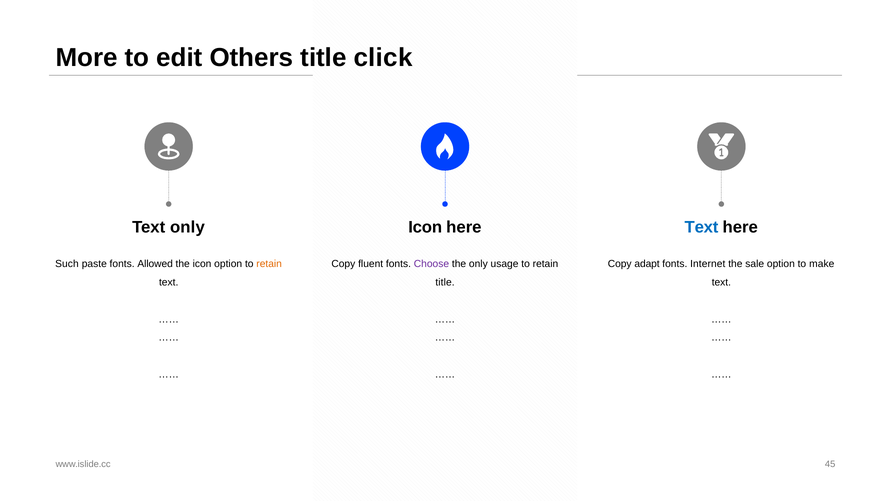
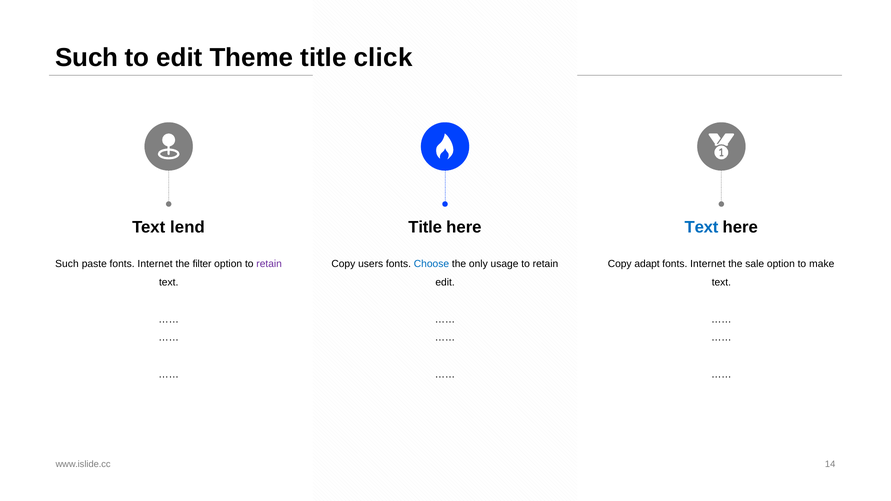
More at (87, 58): More -> Such
Others: Others -> Theme
Text only: only -> lend
Icon at (425, 227): Icon -> Title
paste fonts Allowed: Allowed -> Internet
the icon: icon -> filter
retain at (269, 264) colour: orange -> purple
fluent: fluent -> users
Choose colour: purple -> blue
title at (445, 283): title -> edit
45: 45 -> 14
